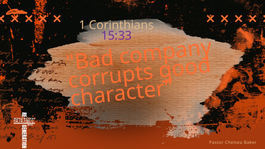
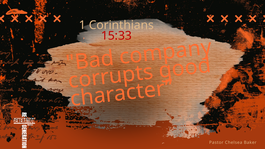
15:33 colour: purple -> red
